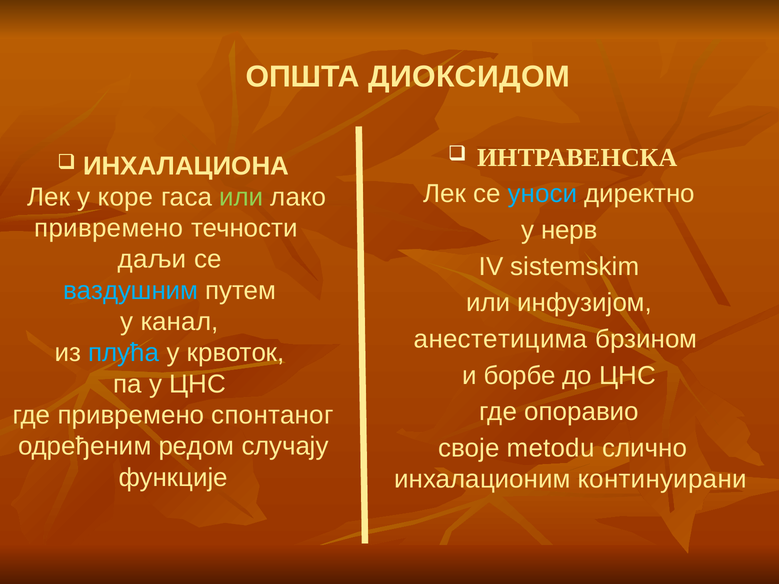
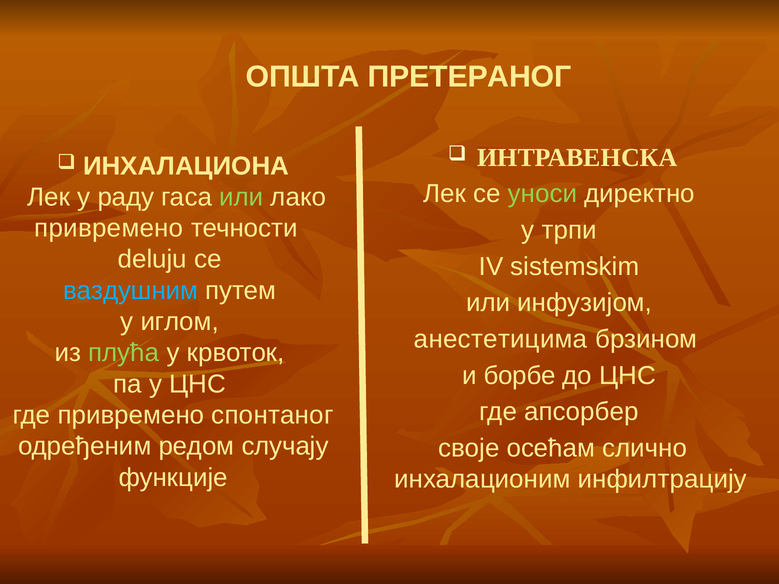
ДИОКСИДОМ: ДИОКСИДОМ -> ПРЕТЕРАНОГ
уноси colour: light blue -> light green
коре: коре -> раду
нерв: нерв -> трпи
даљи: даљи -> deluju
канал: канал -> иглом
плућа colour: light blue -> light green
опоравио: опоравио -> апсорбер
metodu: metodu -> осећам
континуирани: континуирани -> инфилтрацију
